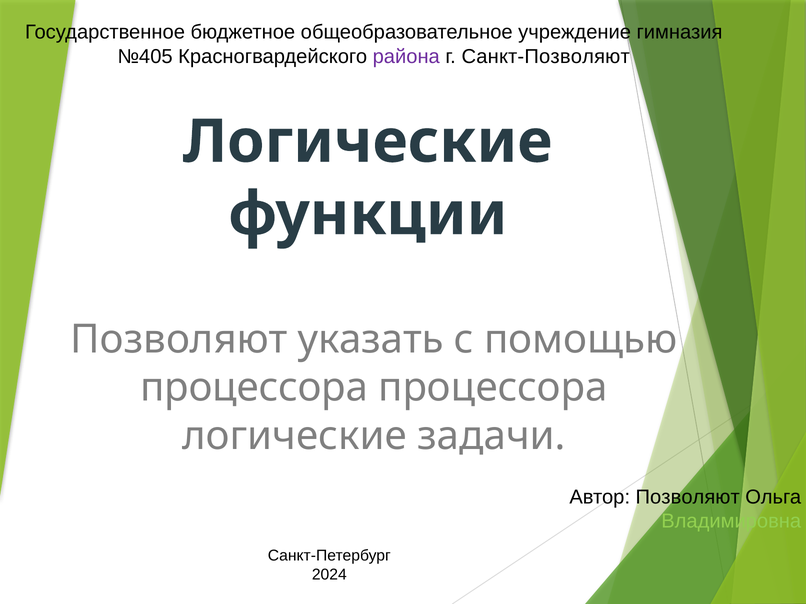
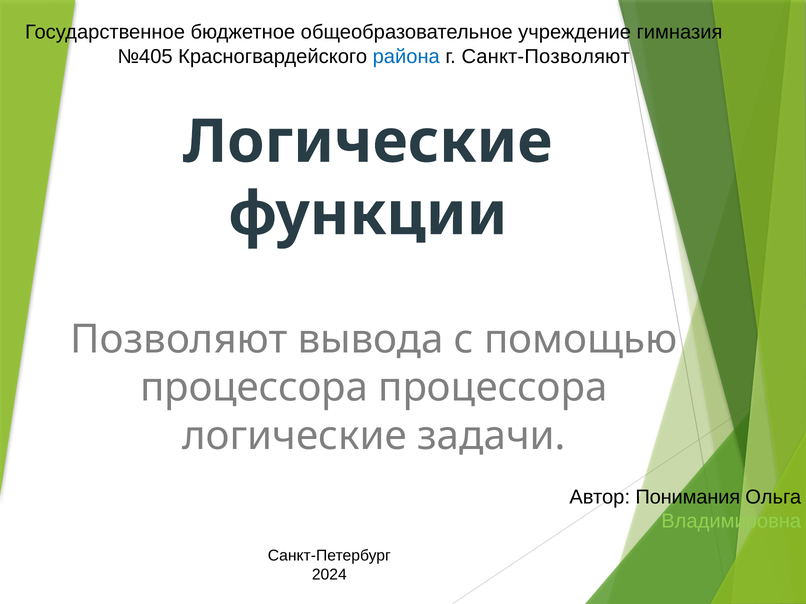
района colour: purple -> blue
указать: указать -> вывода
Автор Позволяют: Позволяют -> Понимания
